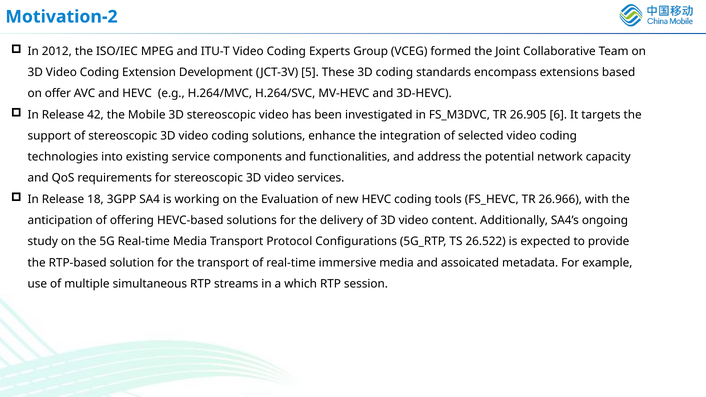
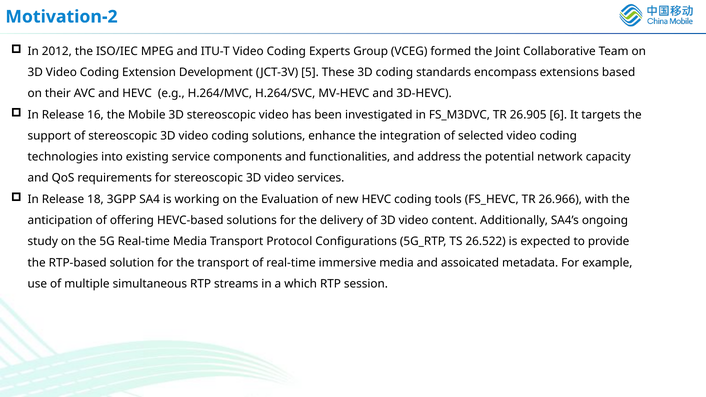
offer: offer -> their
42: 42 -> 16
